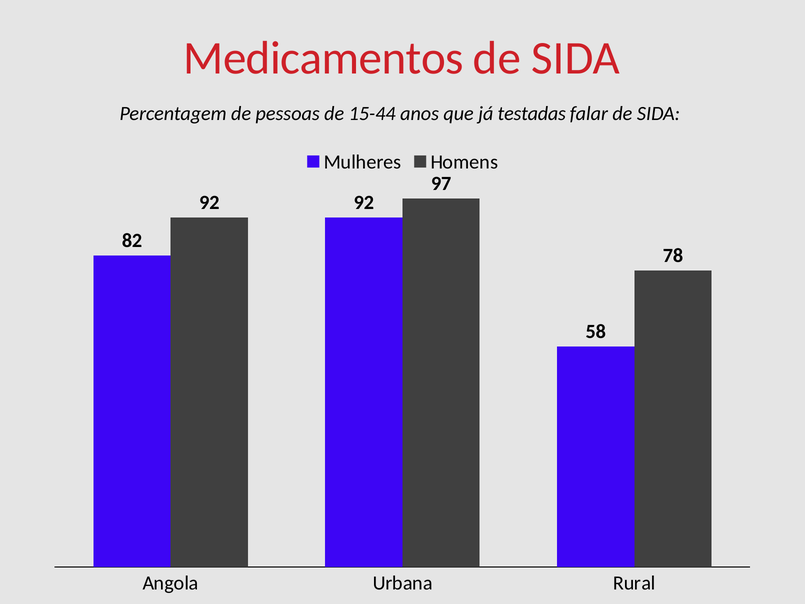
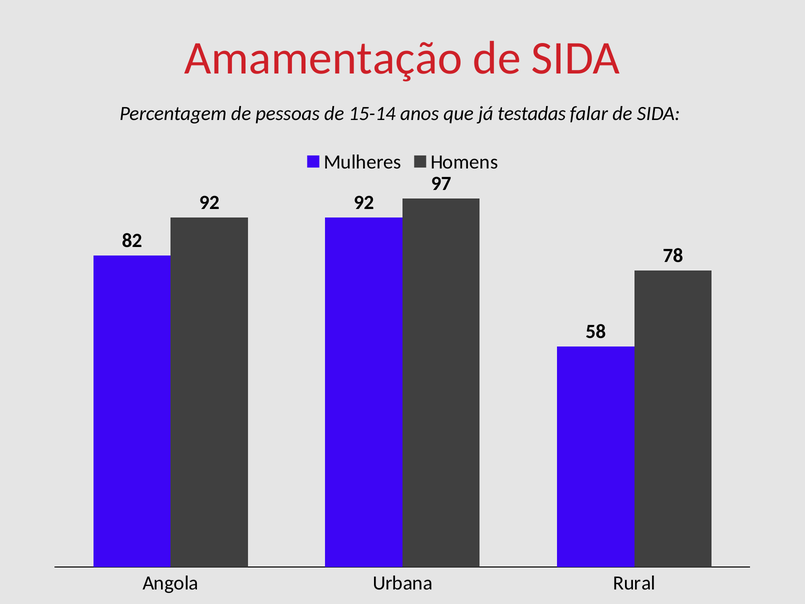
Medicamentos: Medicamentos -> Amamentação
15-44: 15-44 -> 15-14
